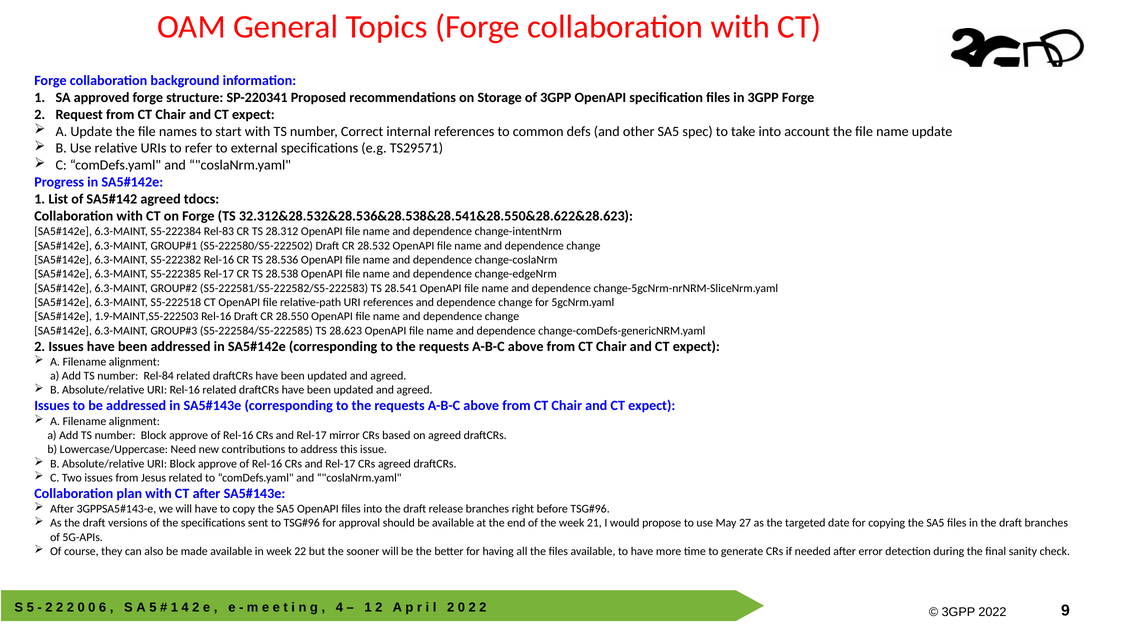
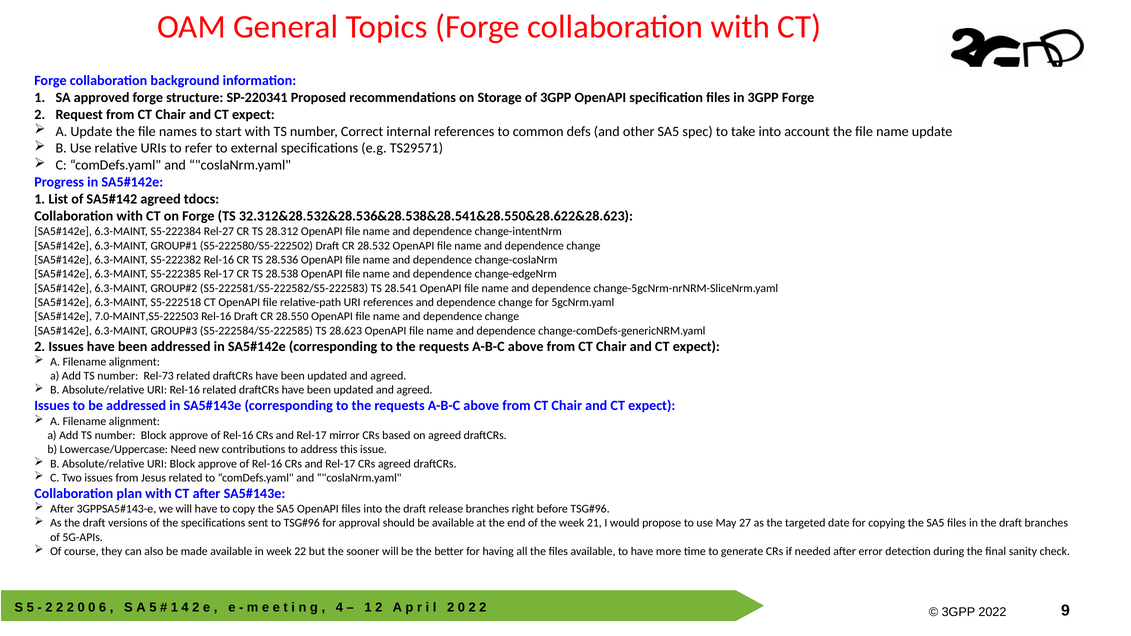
Rel-83: Rel-83 -> Rel-27
1.9-MAINT,S5-222503: 1.9-MAINT,S5-222503 -> 7.0-MAINT,S5-222503
Rel-84: Rel-84 -> Rel-73
